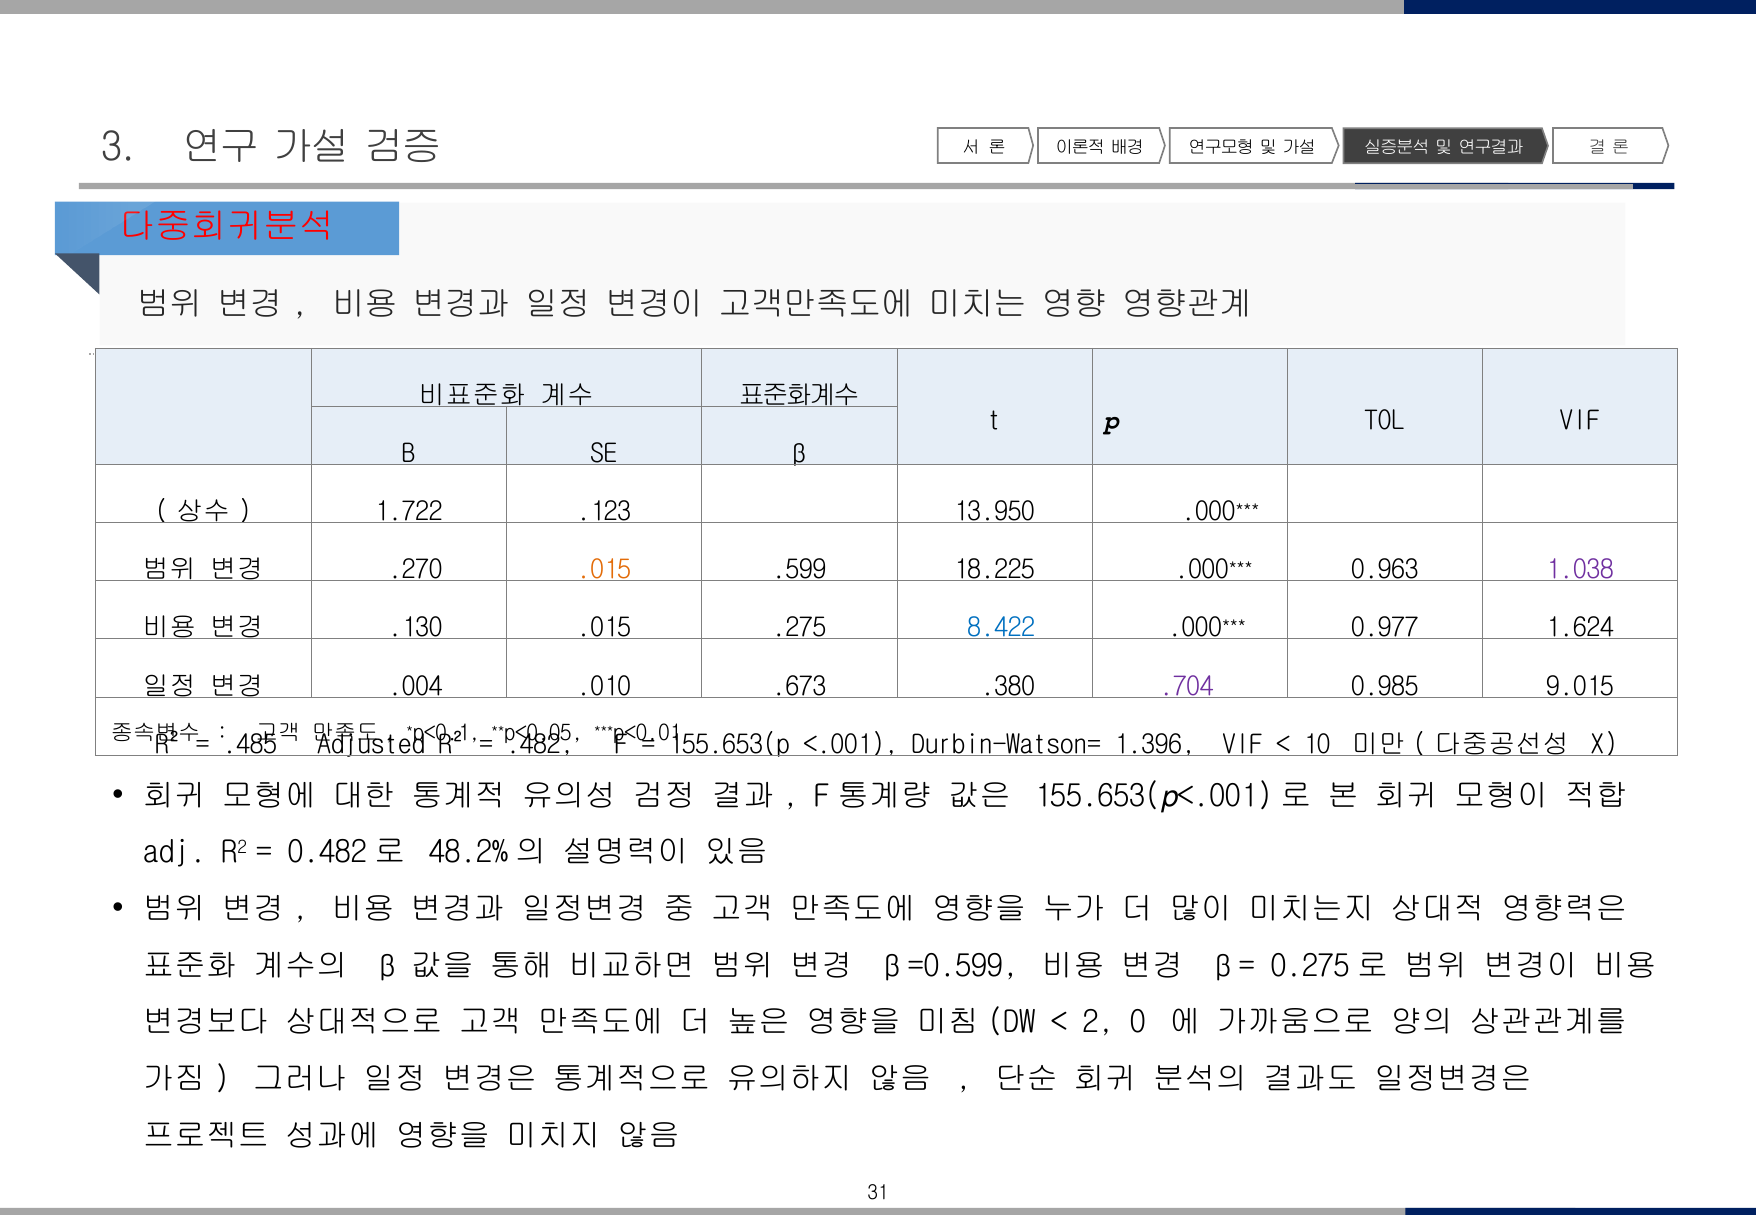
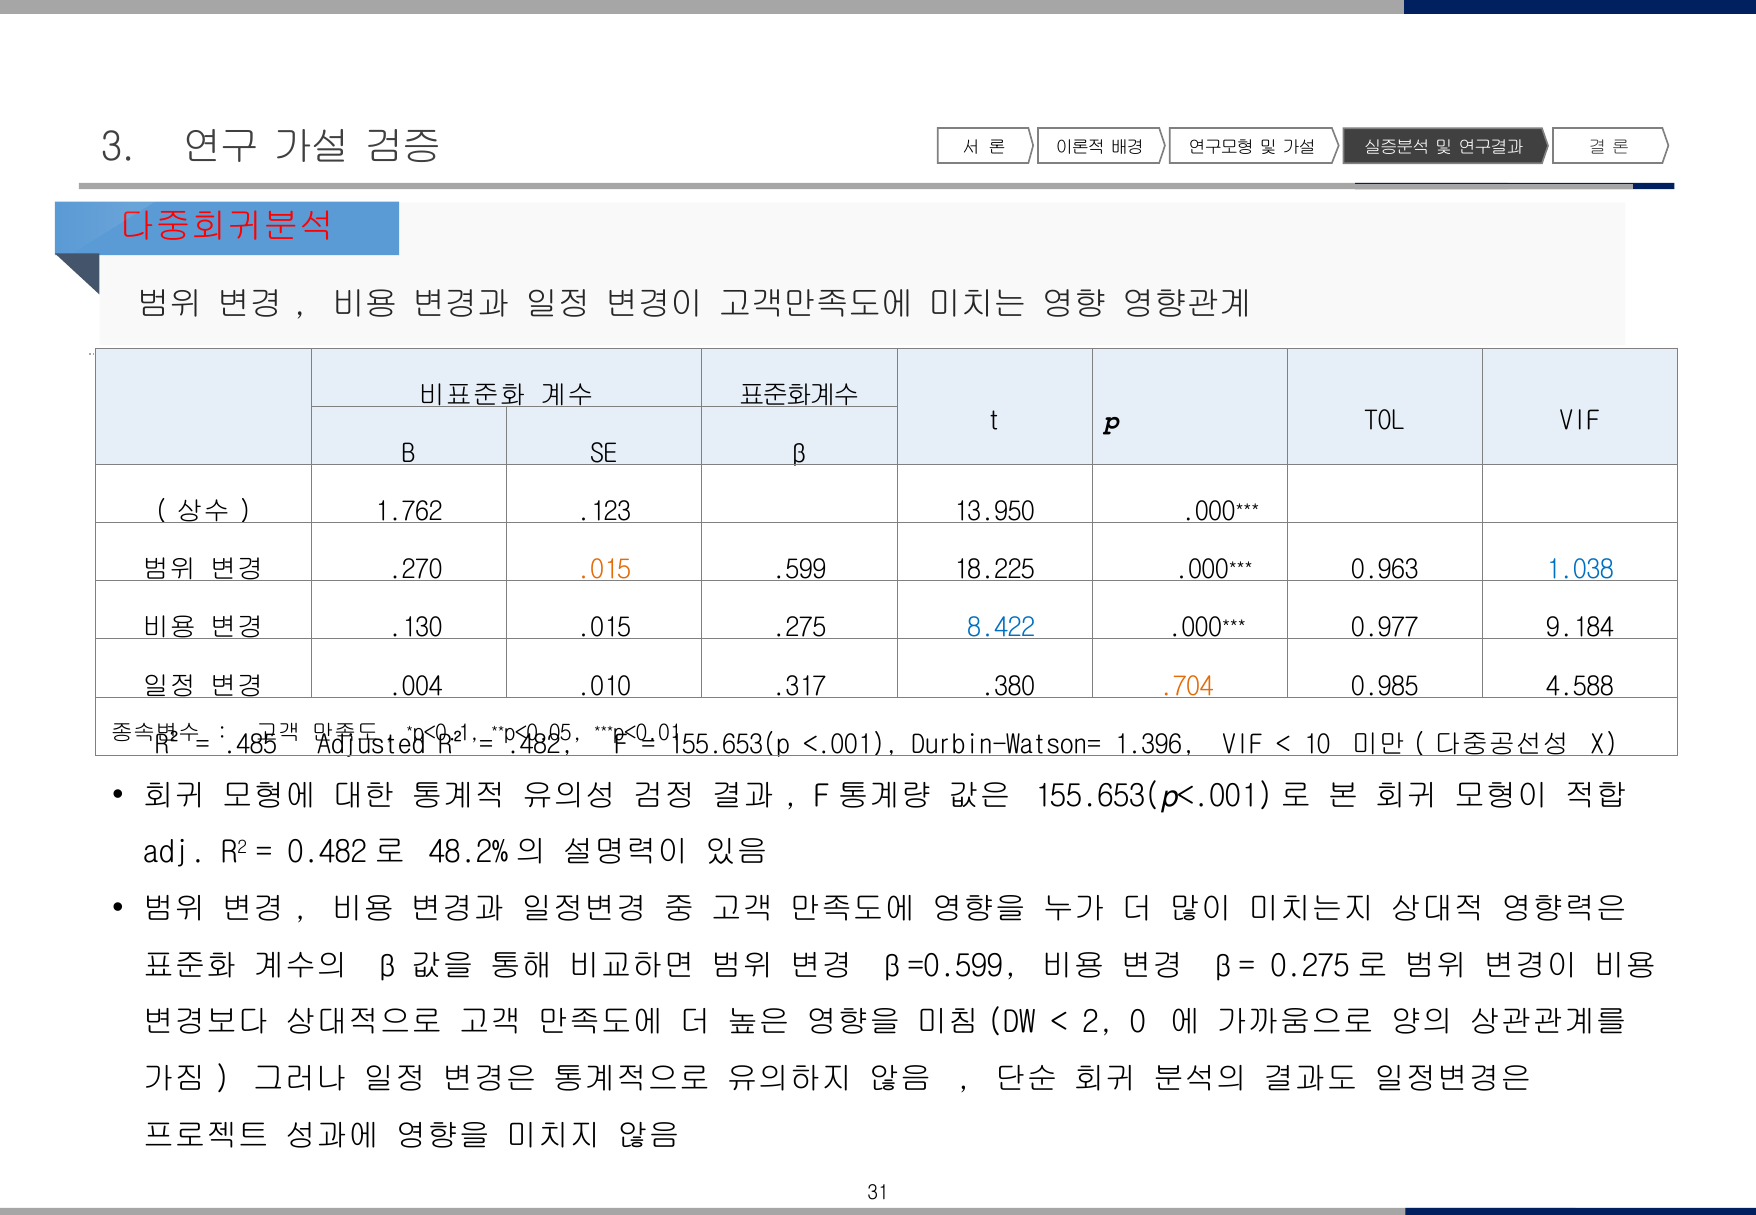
1.722: 1.722 -> 1.762
1.038 colour: purple -> blue
1.624: 1.624 -> 9.184
.673: .673 -> .317
.704 colour: purple -> orange
9.015: 9.015 -> 4.588
